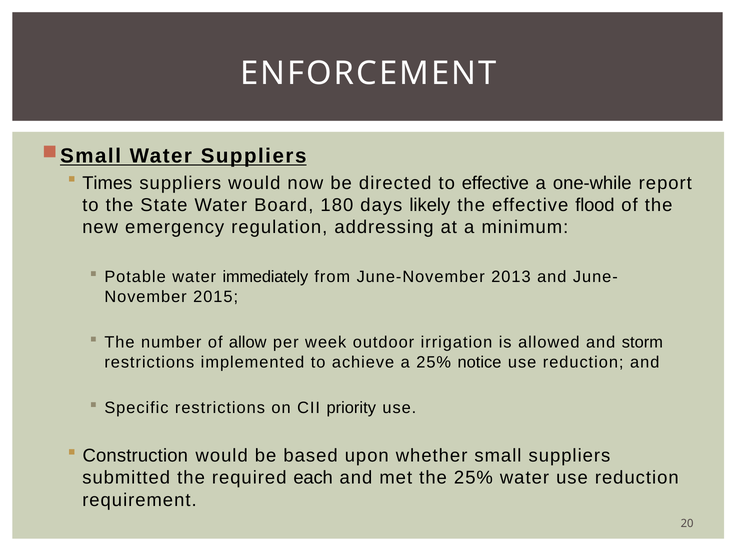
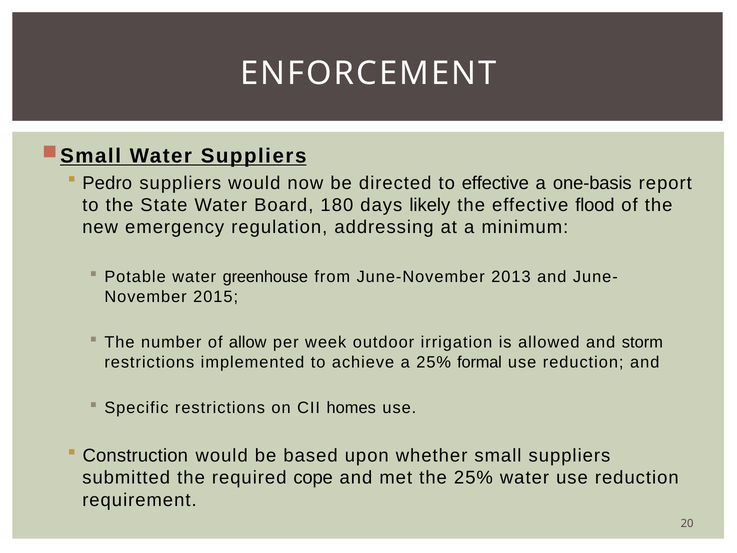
Times: Times -> Pedro
one-while: one-while -> one-basis
immediately: immediately -> greenhouse
notice: notice -> formal
priority: priority -> homes
each: each -> cope
